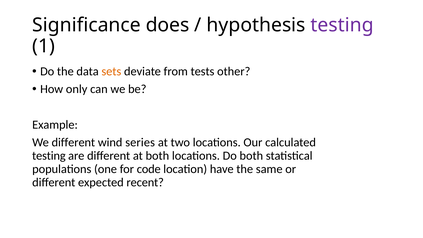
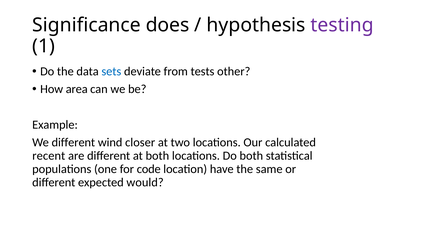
sets colour: orange -> blue
only: only -> area
series: series -> closer
testing at (49, 156): testing -> recent
recent: recent -> would
